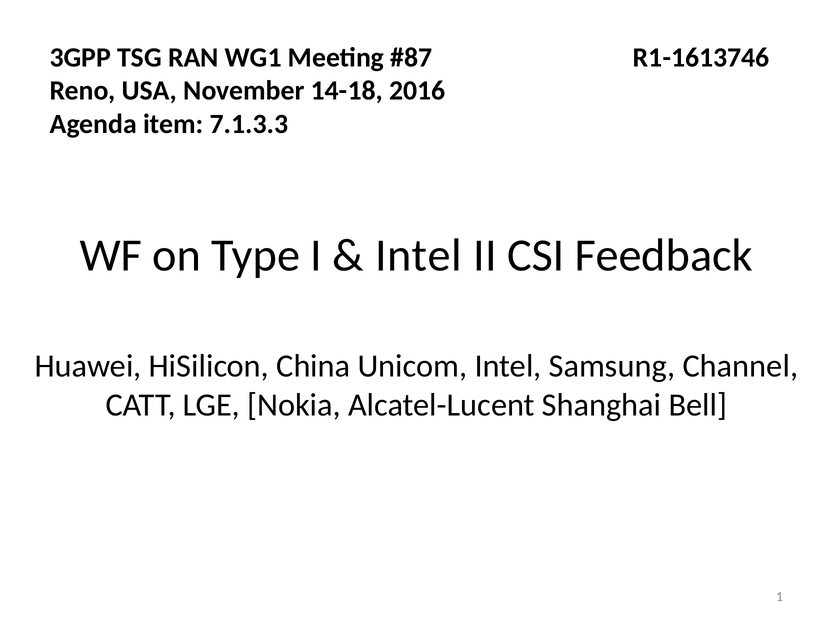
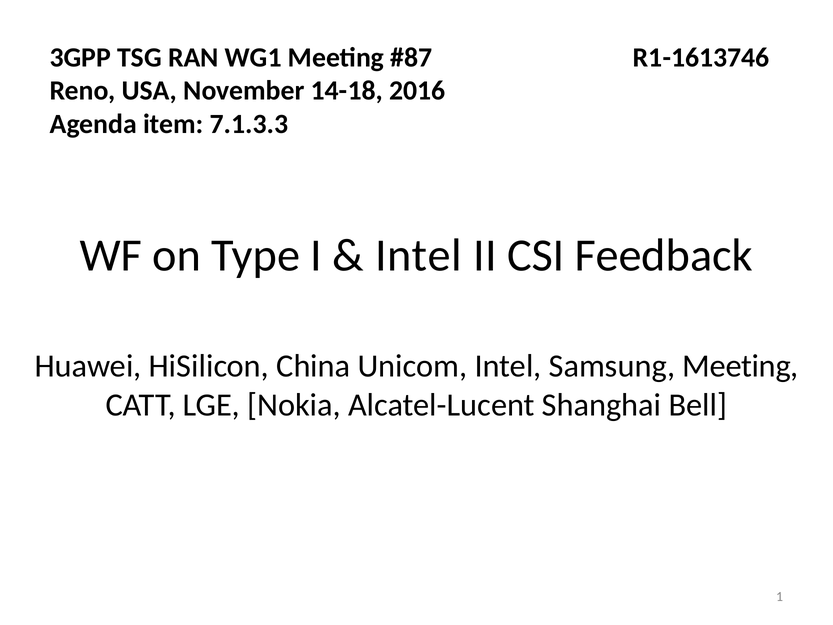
Samsung Channel: Channel -> Meeting
